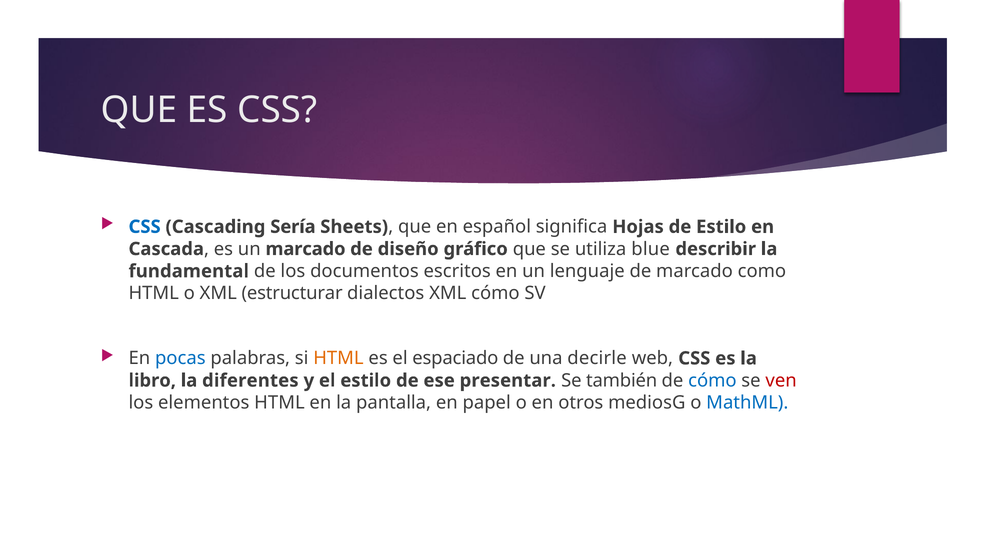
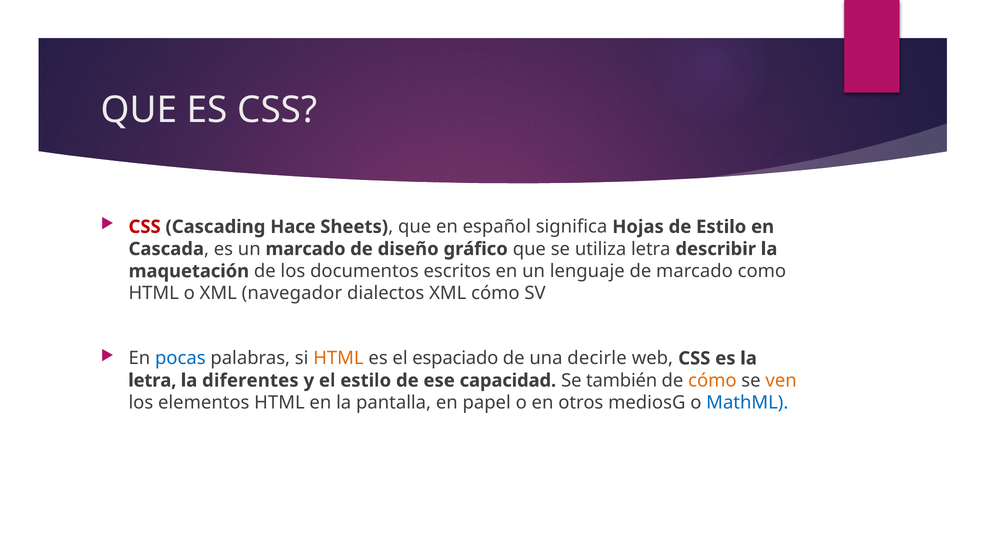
CSS at (145, 227) colour: blue -> red
Sería: Sería -> Hace
utiliza blue: blue -> letra
fundamental: fundamental -> maquetación
estructurar: estructurar -> navegador
libro at (152, 380): libro -> letra
presentar: presentar -> capacidad
cómo at (712, 380) colour: blue -> orange
ven colour: red -> orange
